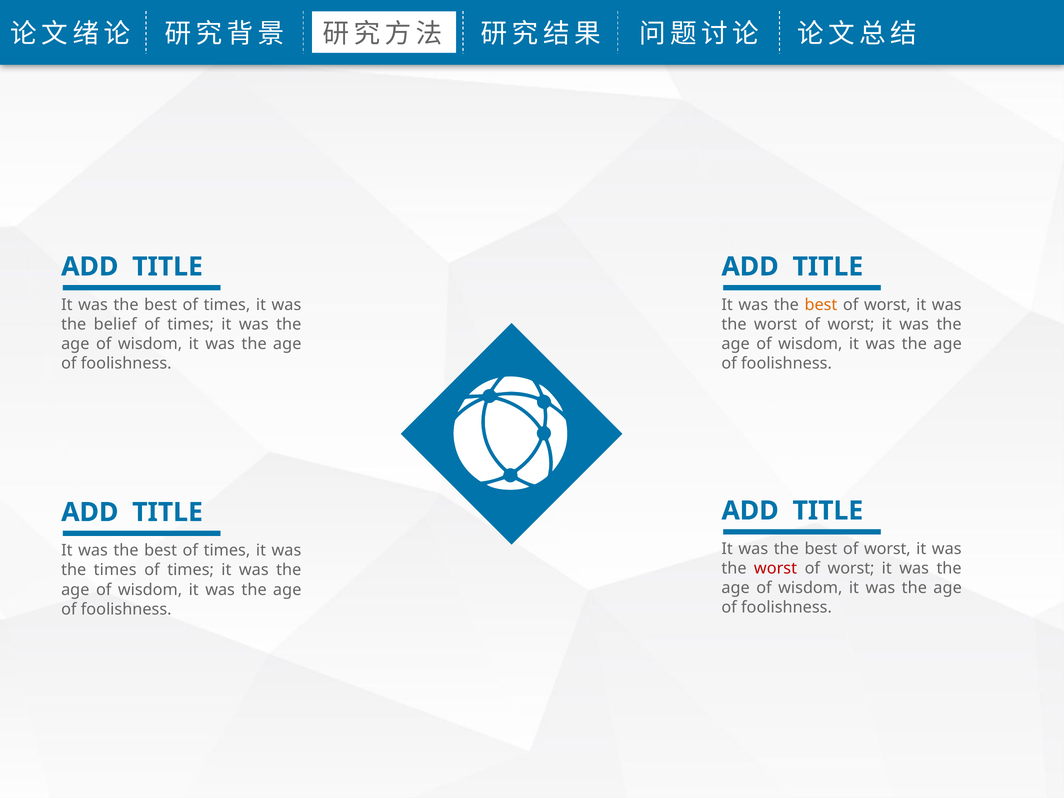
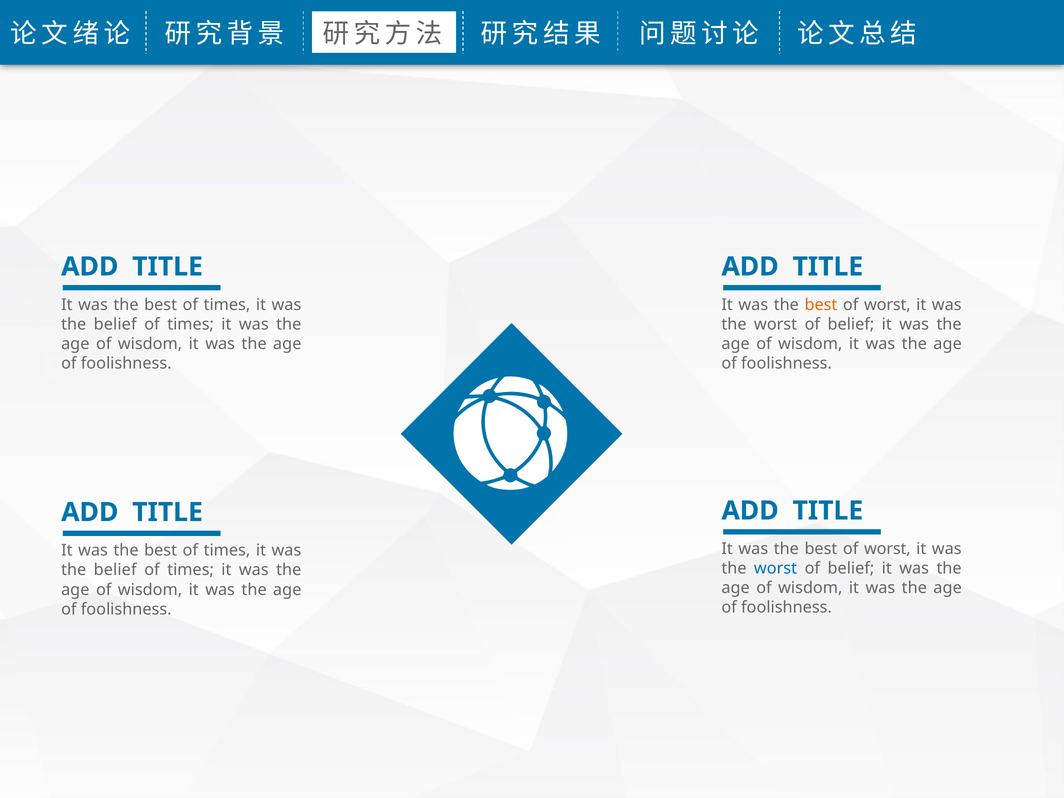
worst at (851, 324): worst -> belief
worst at (776, 569) colour: red -> blue
worst at (851, 569): worst -> belief
times at (115, 570): times -> belief
